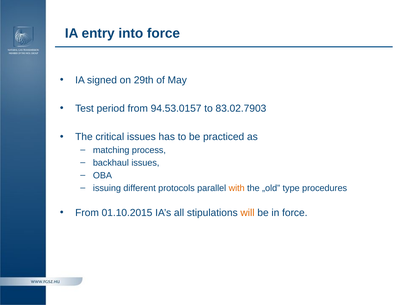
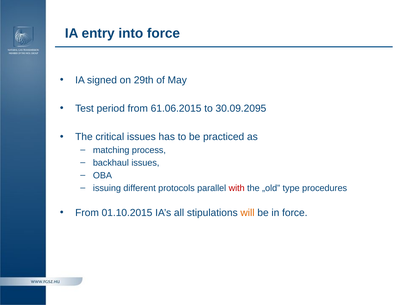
94.53.0157: 94.53.0157 -> 61.06.2015
83.02.7903: 83.02.7903 -> 30.09.2095
with colour: orange -> red
